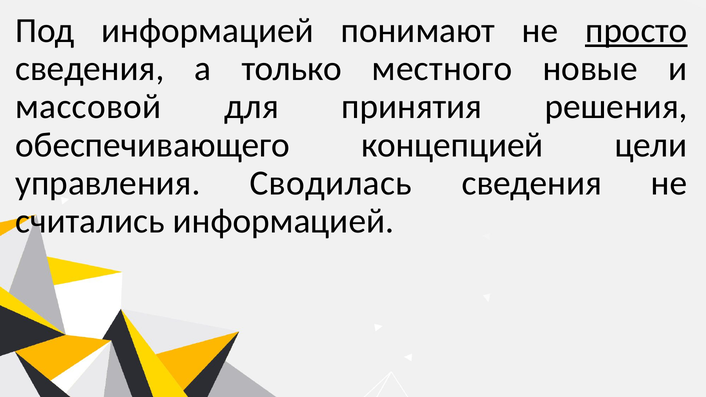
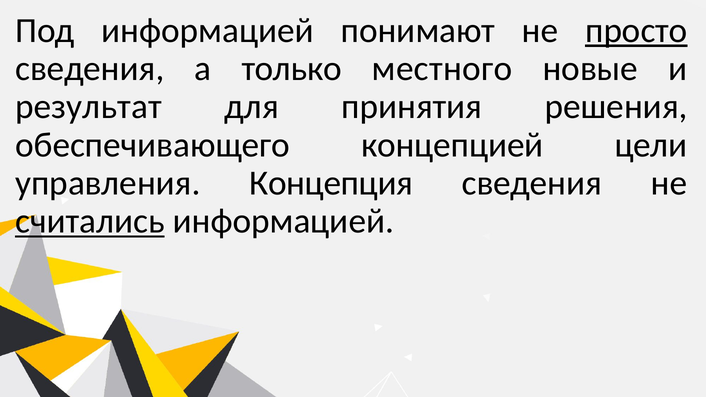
массовой: массовой -> результат
Сводилась: Сводилась -> Концепция
считались underline: none -> present
